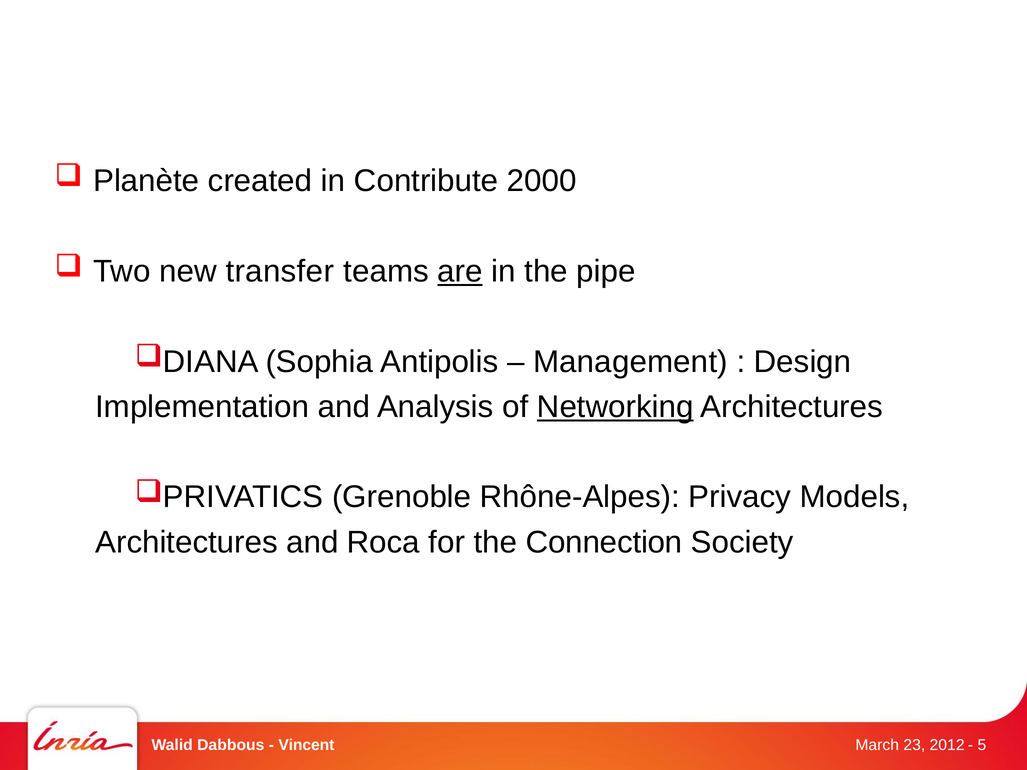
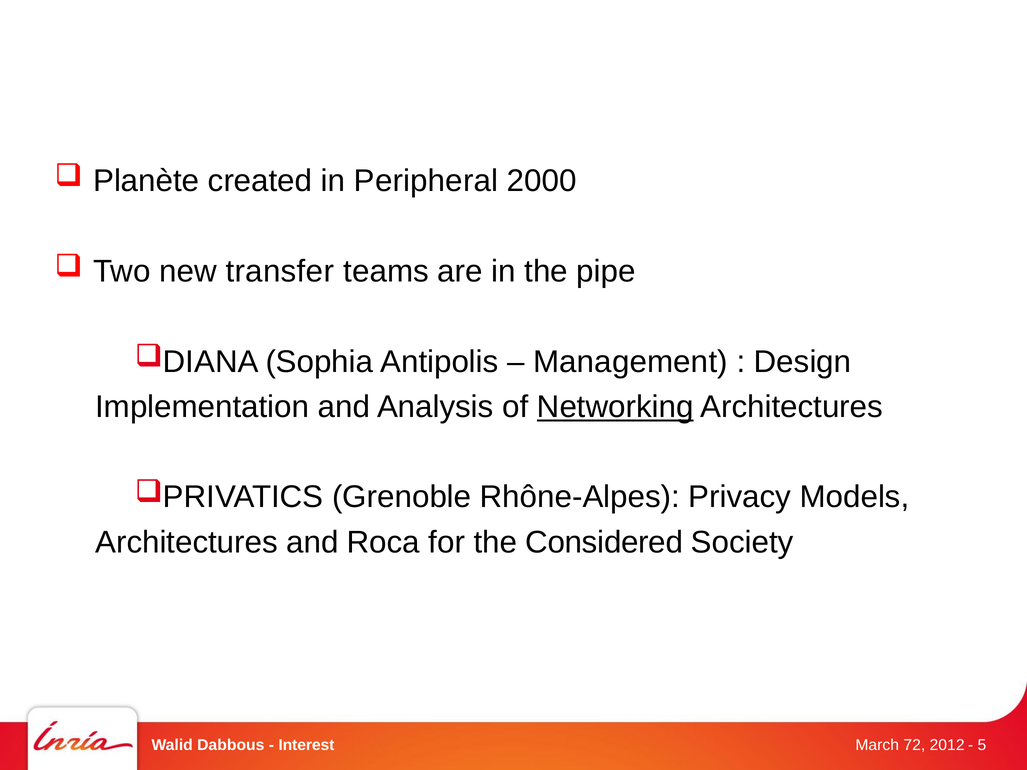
Contribute: Contribute -> Peripheral
are underline: present -> none
Connection: Connection -> Considered
Vincent: Vincent -> Interest
23: 23 -> 72
